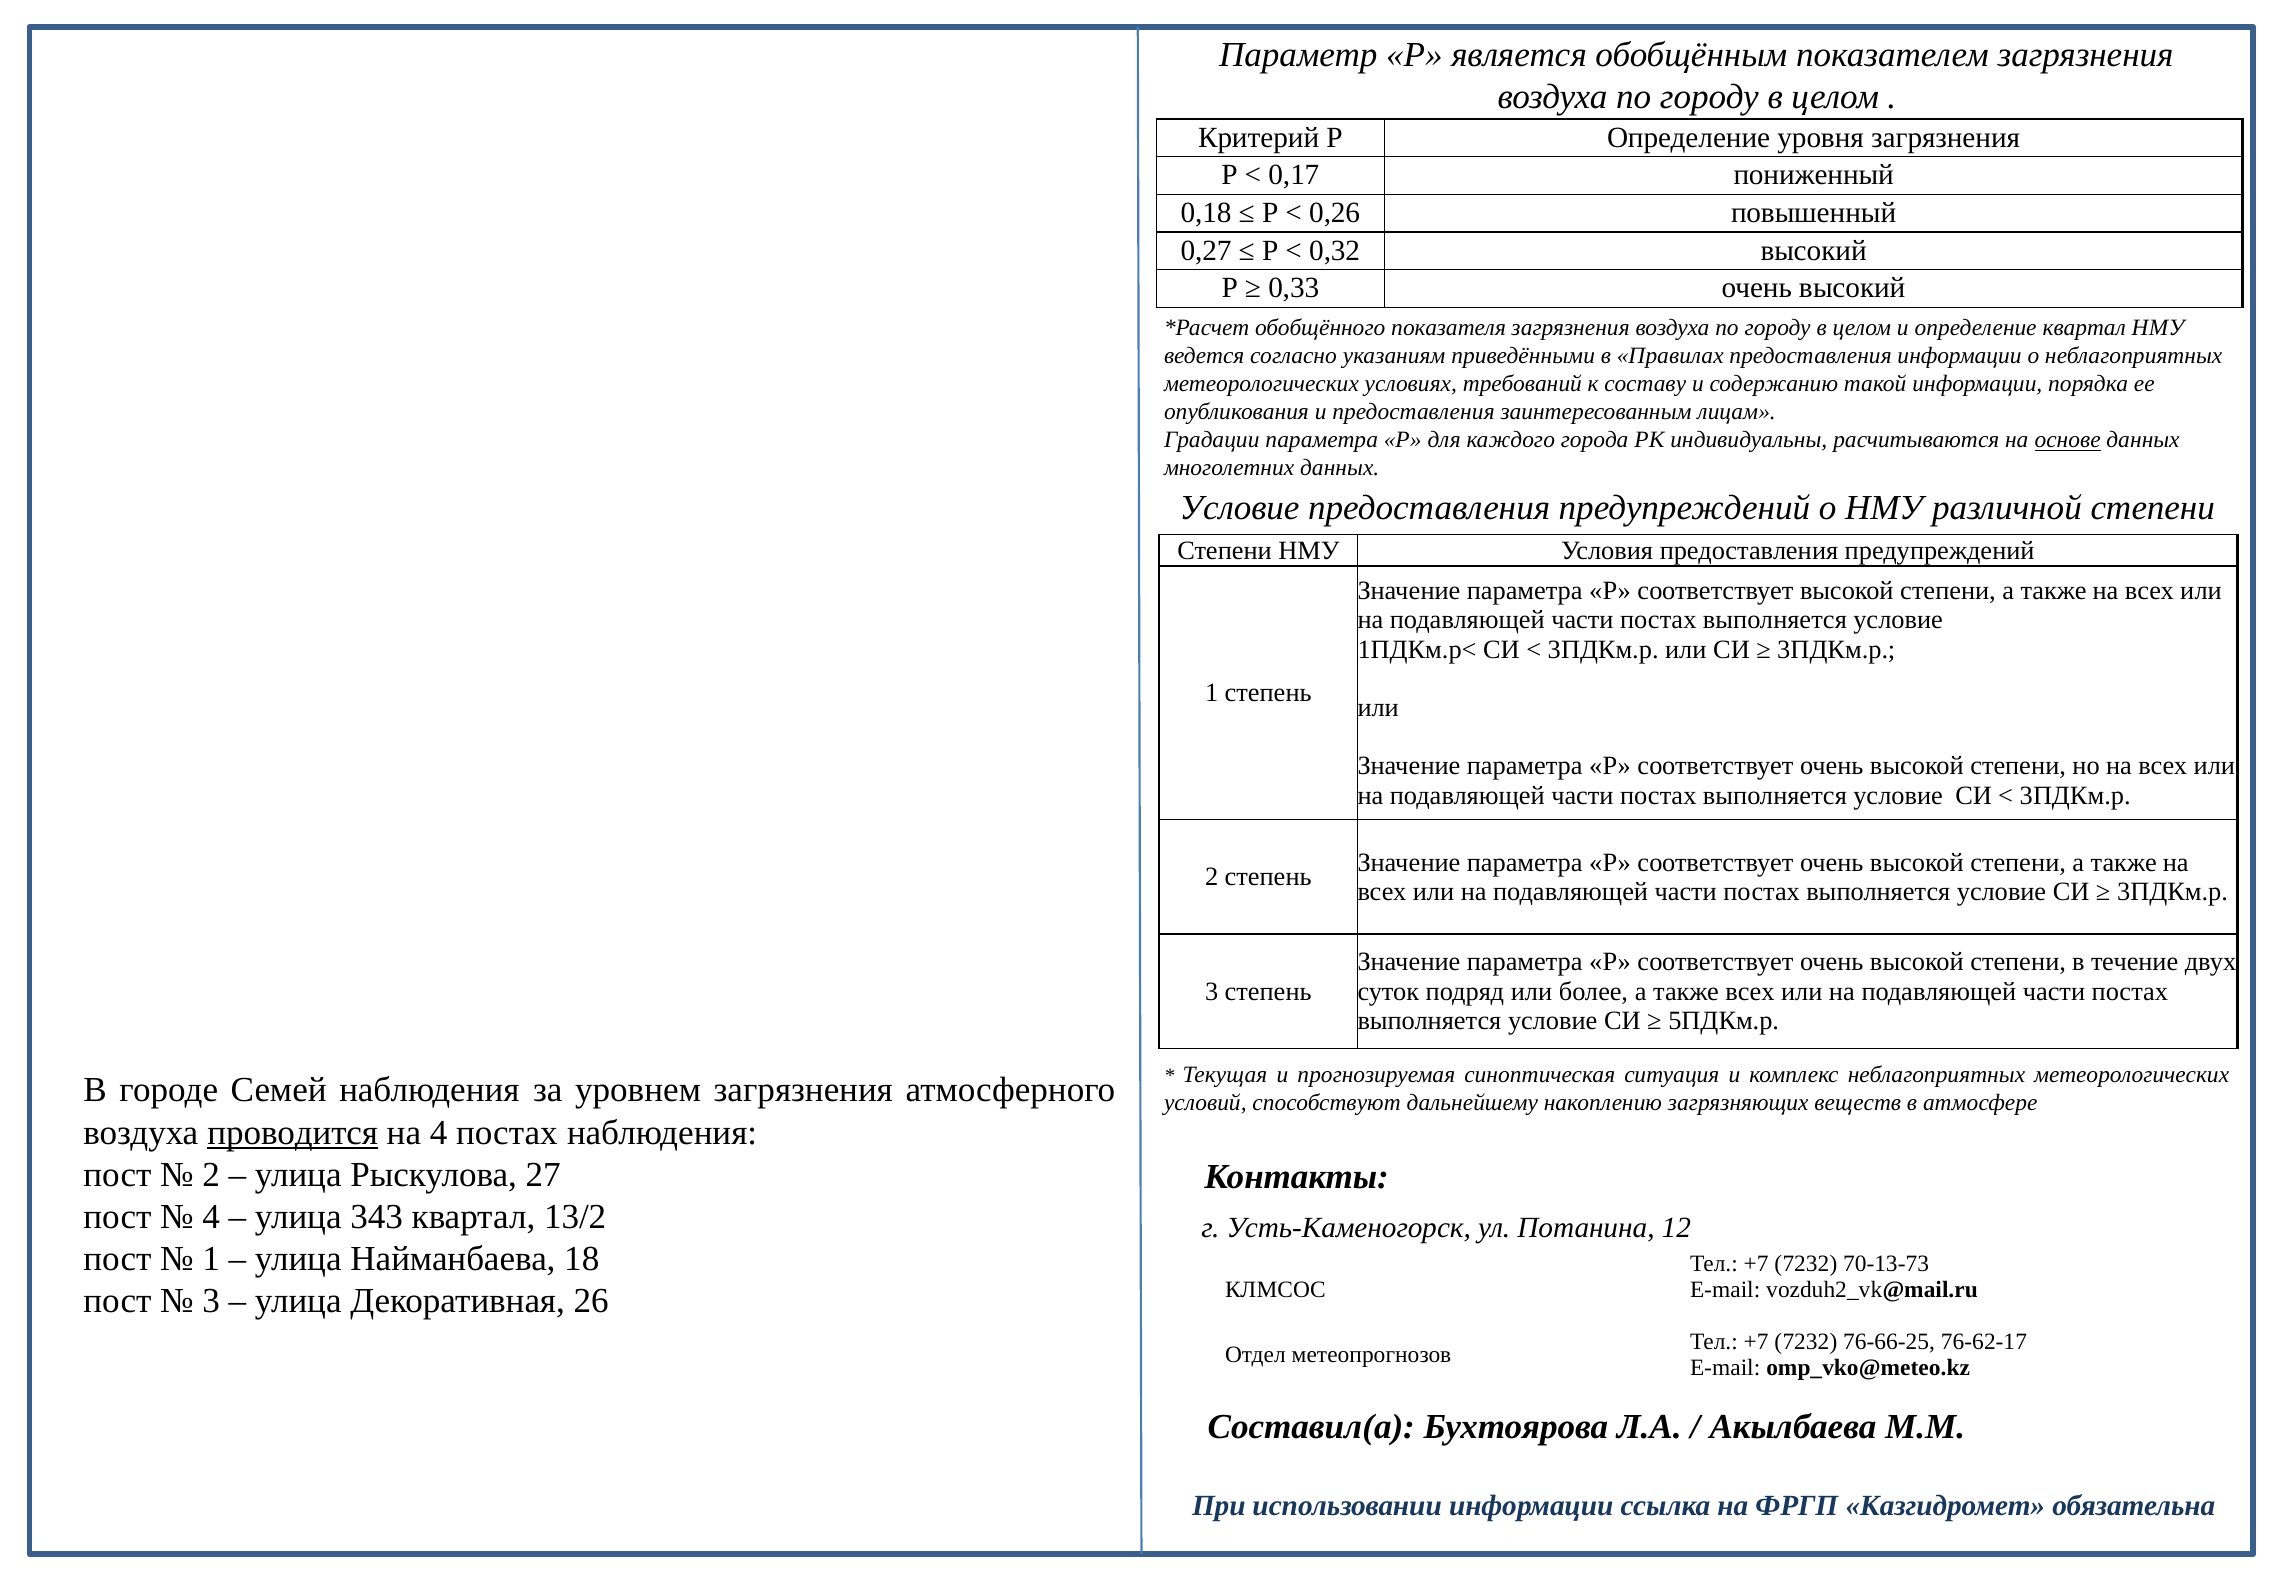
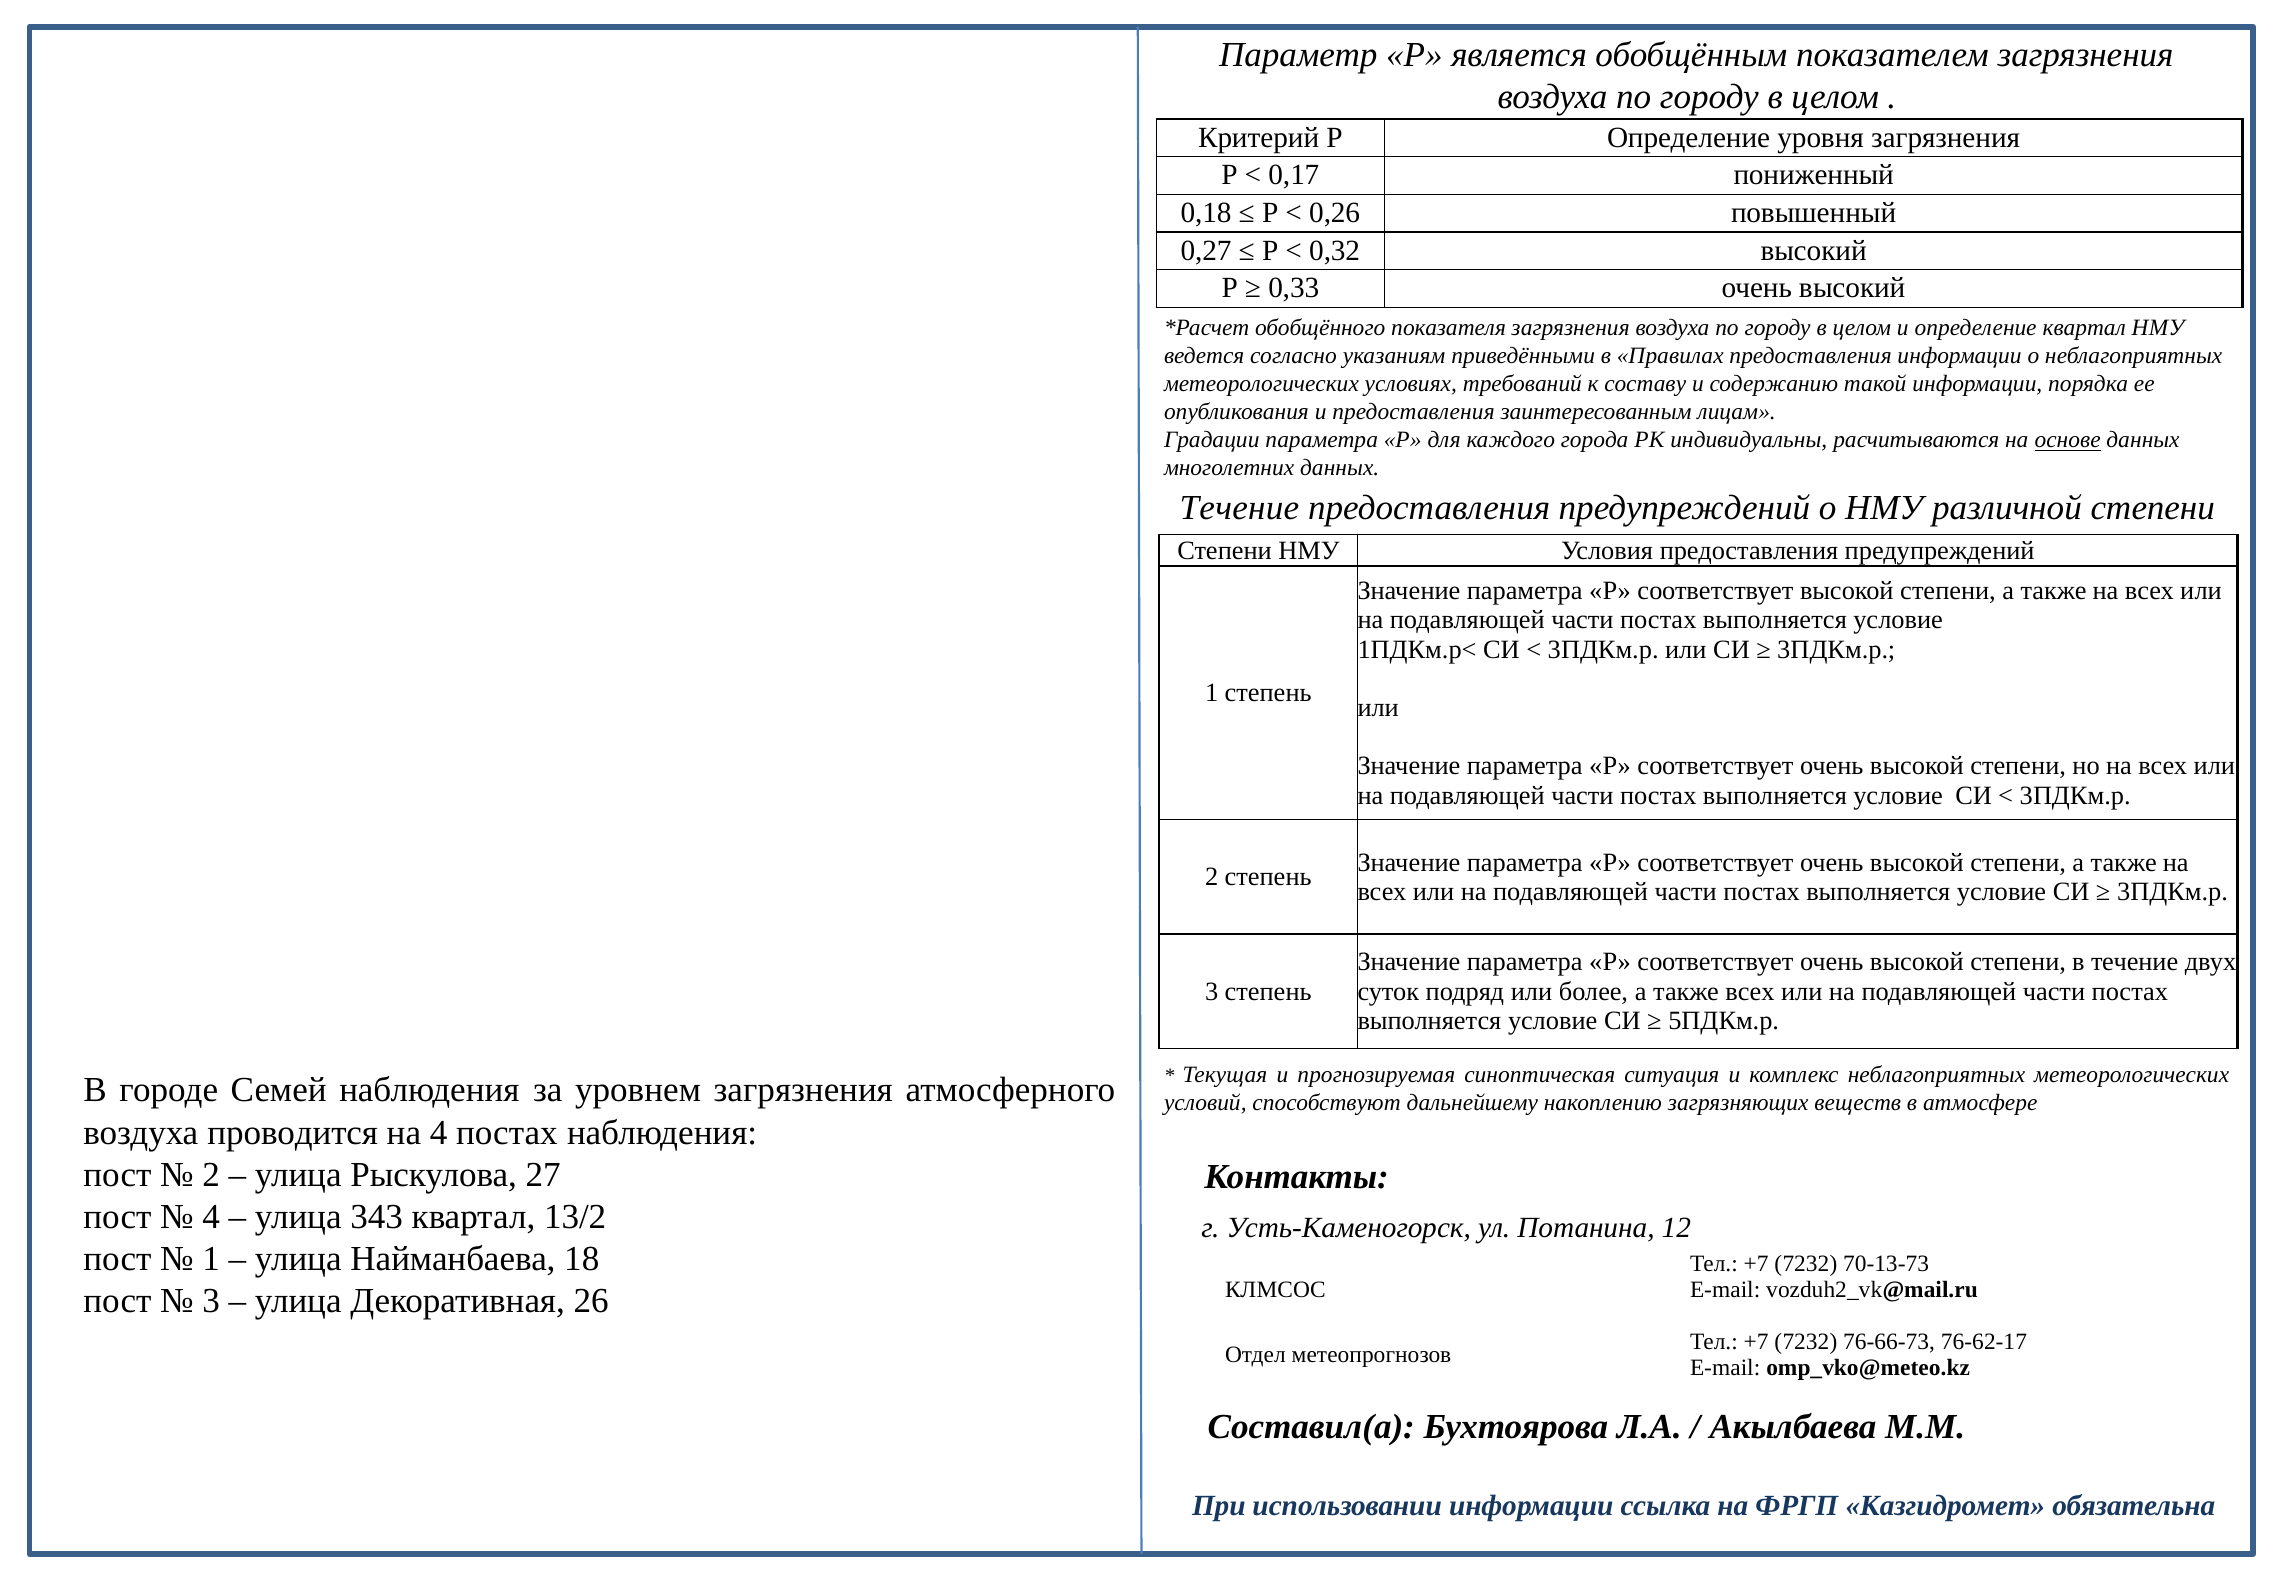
Условие at (1240, 508): Условие -> Течение
проводится underline: present -> none
76-66-25: 76-66-25 -> 76-66-73
